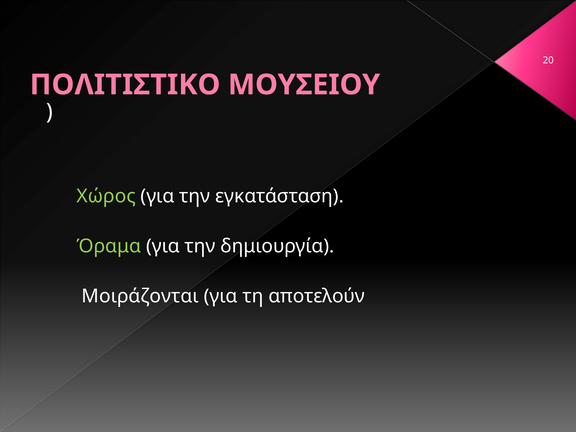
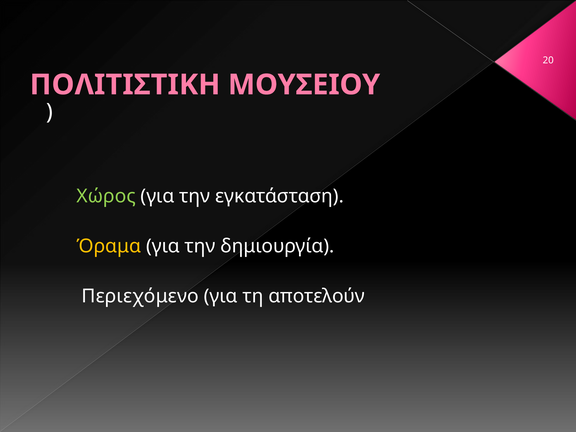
ΠΟΛΙΤΙΣΤΙΚΟ: ΠΟΛΙΤΙΣΤΙΚΟ -> ΠΟΛΙΤΙΣΤΙΚΗ
Όραμα colour: light green -> yellow
Μοιράζονται: Μοιράζονται -> Περιεχόμενο
